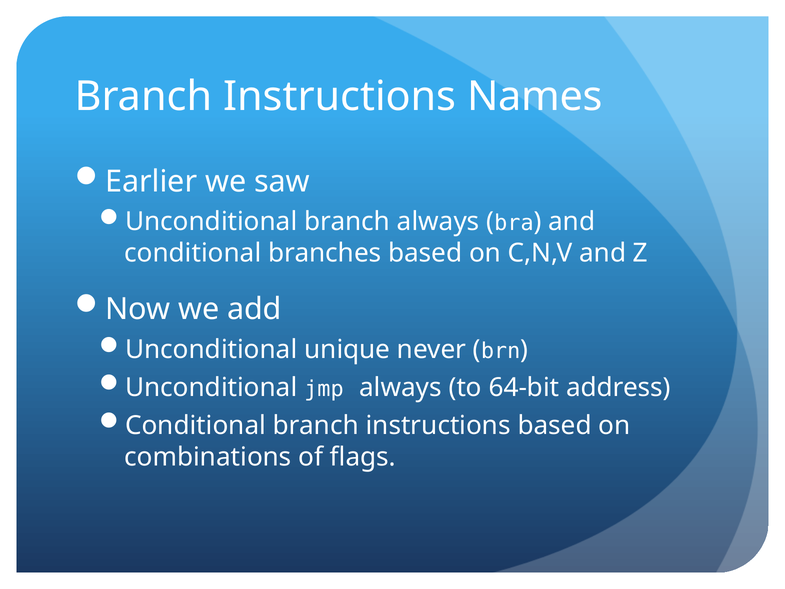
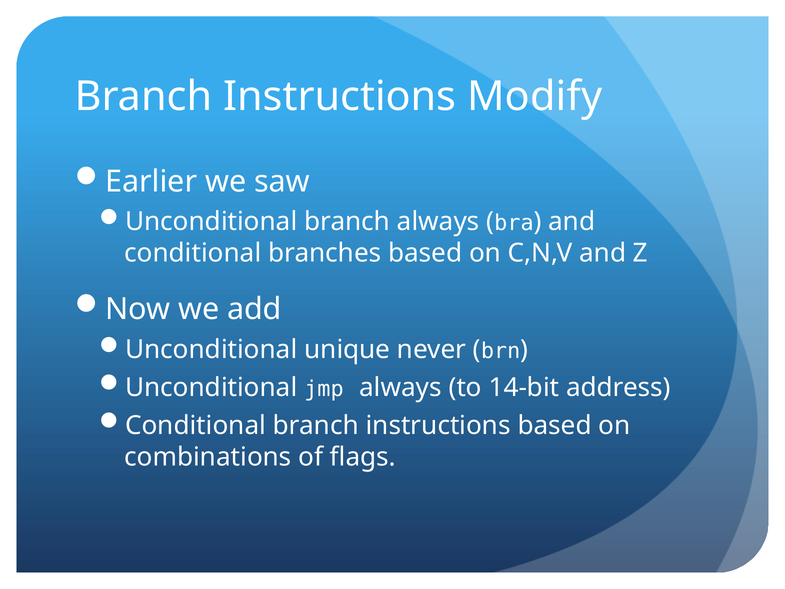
Names: Names -> Modify
64-bit: 64-bit -> 14-bit
